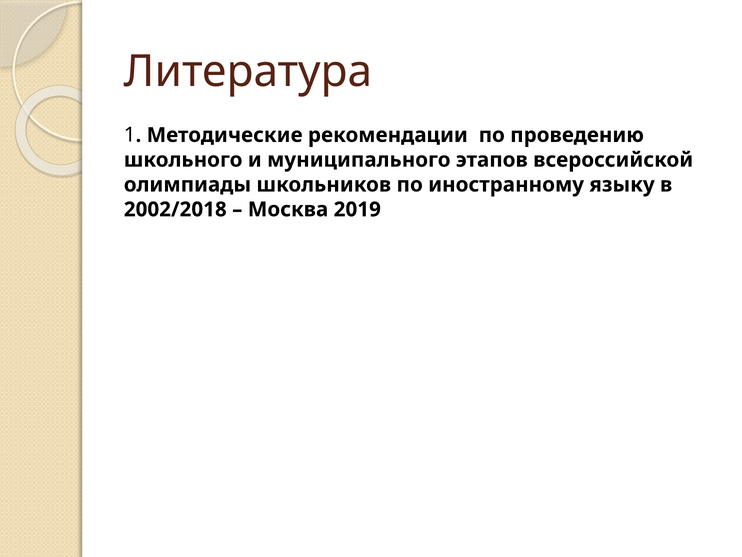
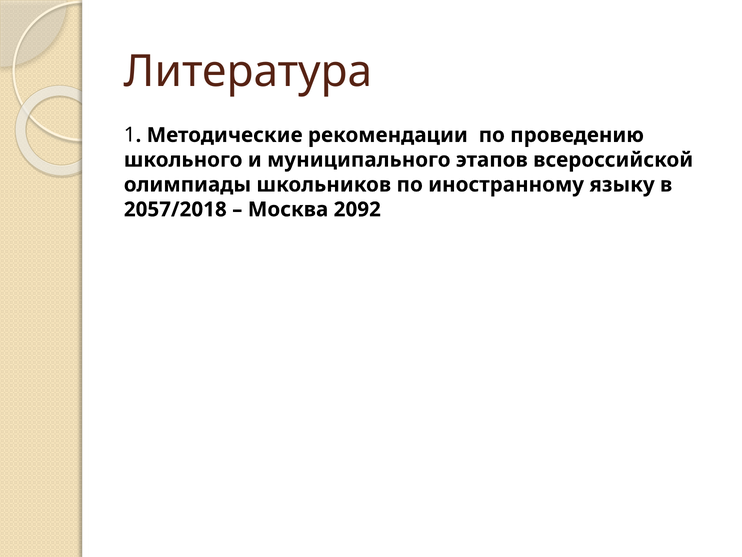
2002/2018: 2002/2018 -> 2057/2018
2019: 2019 -> 2092
